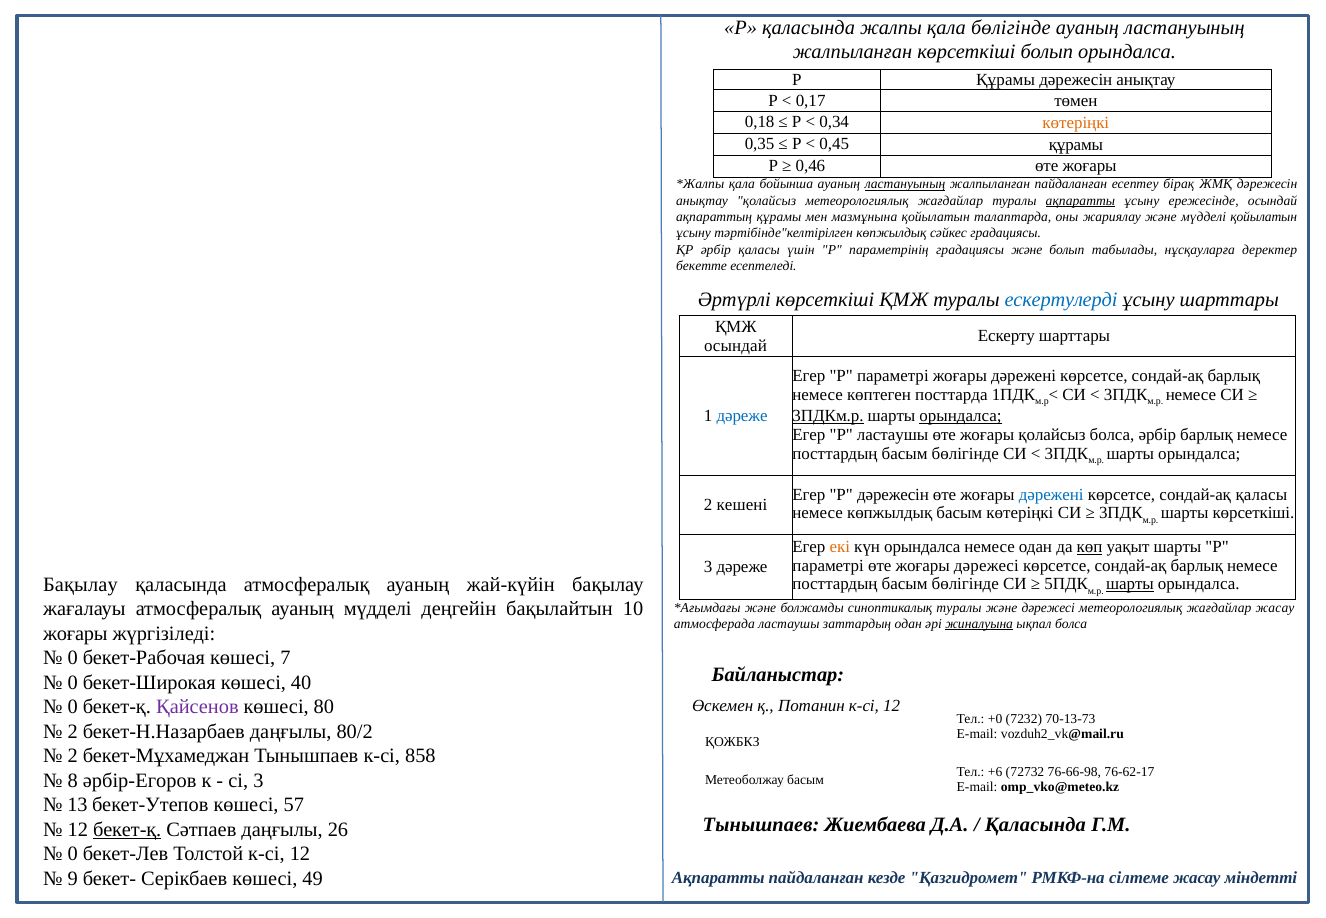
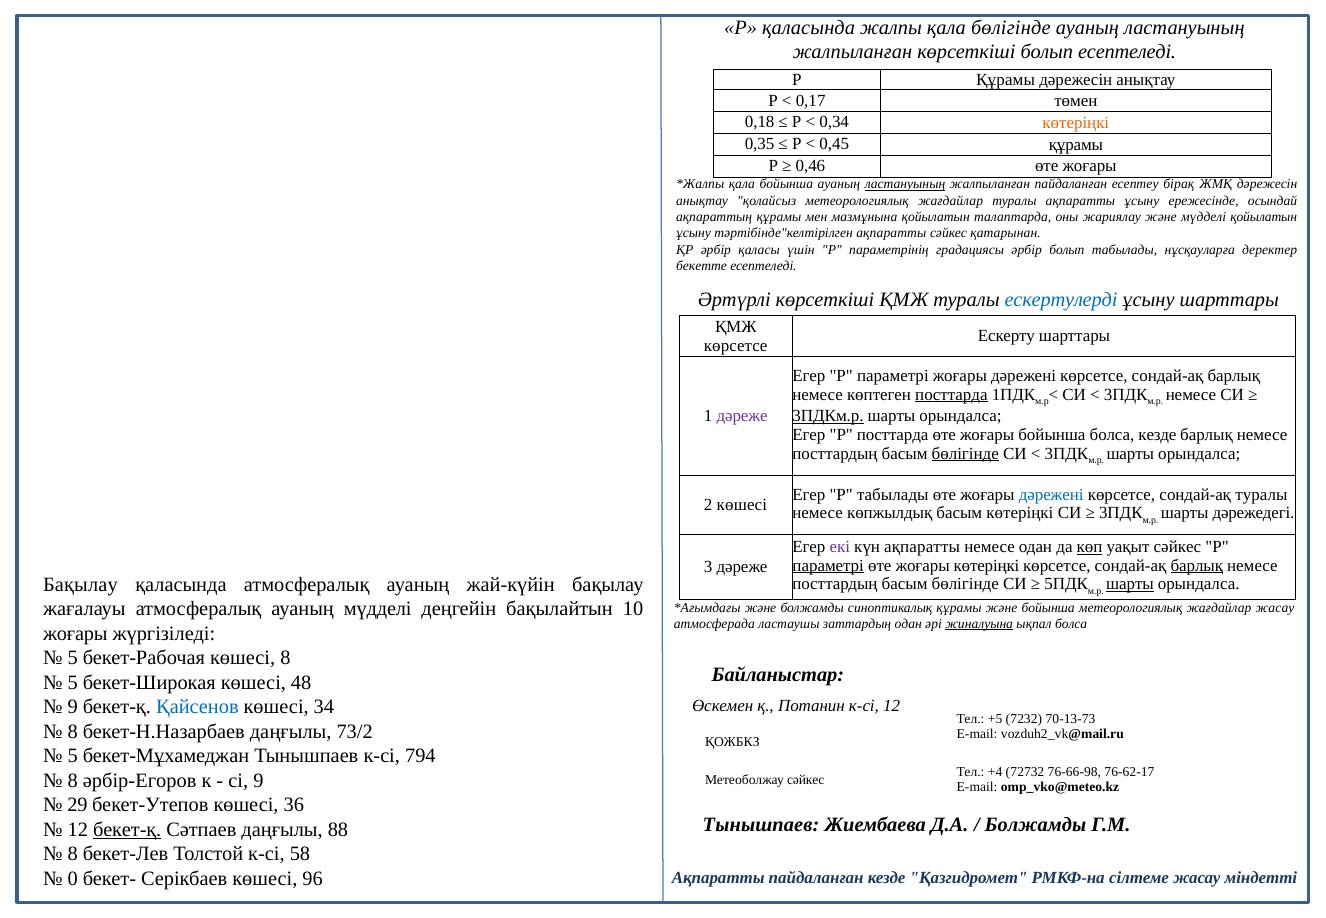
болып орындалса: орындалса -> есептеледі
ақпаратты at (1080, 201) underline: present -> none
тәртібінде"келтірілген көпжылдық: көпжылдық -> ақпаратты
сәйкес градациясы: градациясы -> қатарынан
градациясы және: және -> әрбір
осындай at (736, 345): осындай -> көрсетсе
посттарда at (951, 395) underline: none -> present
дәреже at (742, 416) colour: blue -> purple
орындалса at (960, 416) underline: present -> none
P ластаушы: ластаушы -> посттарда
жоғары қолайсыз: қолайсыз -> бойынша
болса әрбір: әрбір -> кезде
бөлігінде at (965, 453) underline: none -> present
Р дәрежесін: дәрежесін -> табылады
сондай-ақ қаласы: қаласы -> туралы
2 кешені: кешені -> көшесі
шарты көрсеткіші: көрсеткіші -> дәрежедегі
екі colour: orange -> purple
күн орындалса: орындалса -> ақпаратты
уақыт шарты: шарты -> сәйкес
параметрі at (828, 566) underline: none -> present
жоғары дәрежесі: дәрежесі -> көтеріңкі
барлық at (1197, 566) underline: none -> present
синоптикалық туралы: туралы -> құрамы
және дәрежесі: дәрежесі -> бойынша
0 at (73, 658): 0 -> 5
көшесі 7: 7 -> 8
0 at (73, 683): 0 -> 5
40: 40 -> 48
0 at (73, 707): 0 -> 9
Қайсенов colour: purple -> blue
80: 80 -> 34
+0: +0 -> +5
2 at (73, 732): 2 -> 8
80/2: 80/2 -> 73/2
2 at (73, 756): 2 -> 5
858: 858 -> 794
+6: +6 -> +4
сі 3: 3 -> 9
Метеоболжау басым: басым -> сәйкес
13: 13 -> 29
57: 57 -> 36
Қаласында at (1035, 825): Қаласында -> Болжамды
26: 26 -> 88
0 at (73, 854): 0 -> 8
Толстой к-сі 12: 12 -> 58
9: 9 -> 0
49: 49 -> 96
